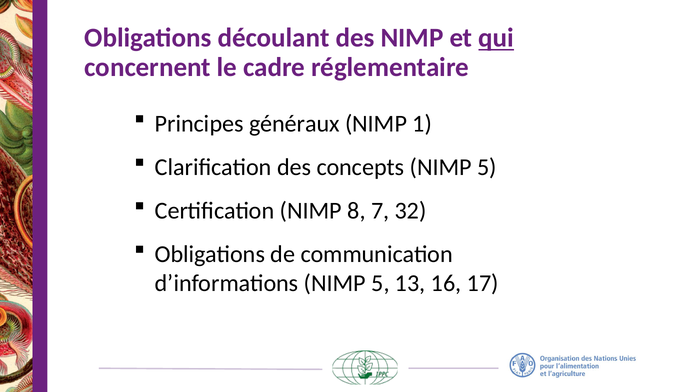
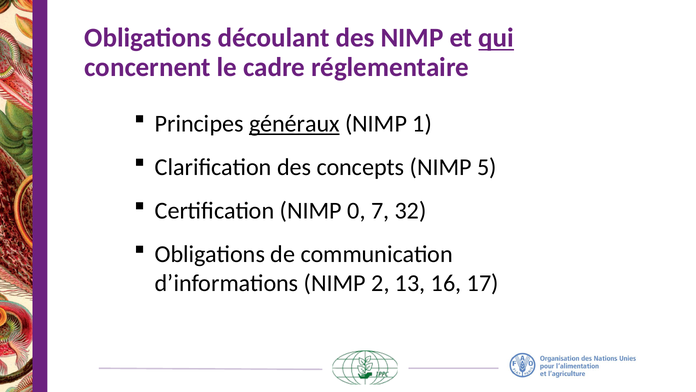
généraux underline: none -> present
8: 8 -> 0
d’informations NIMP 5: 5 -> 2
